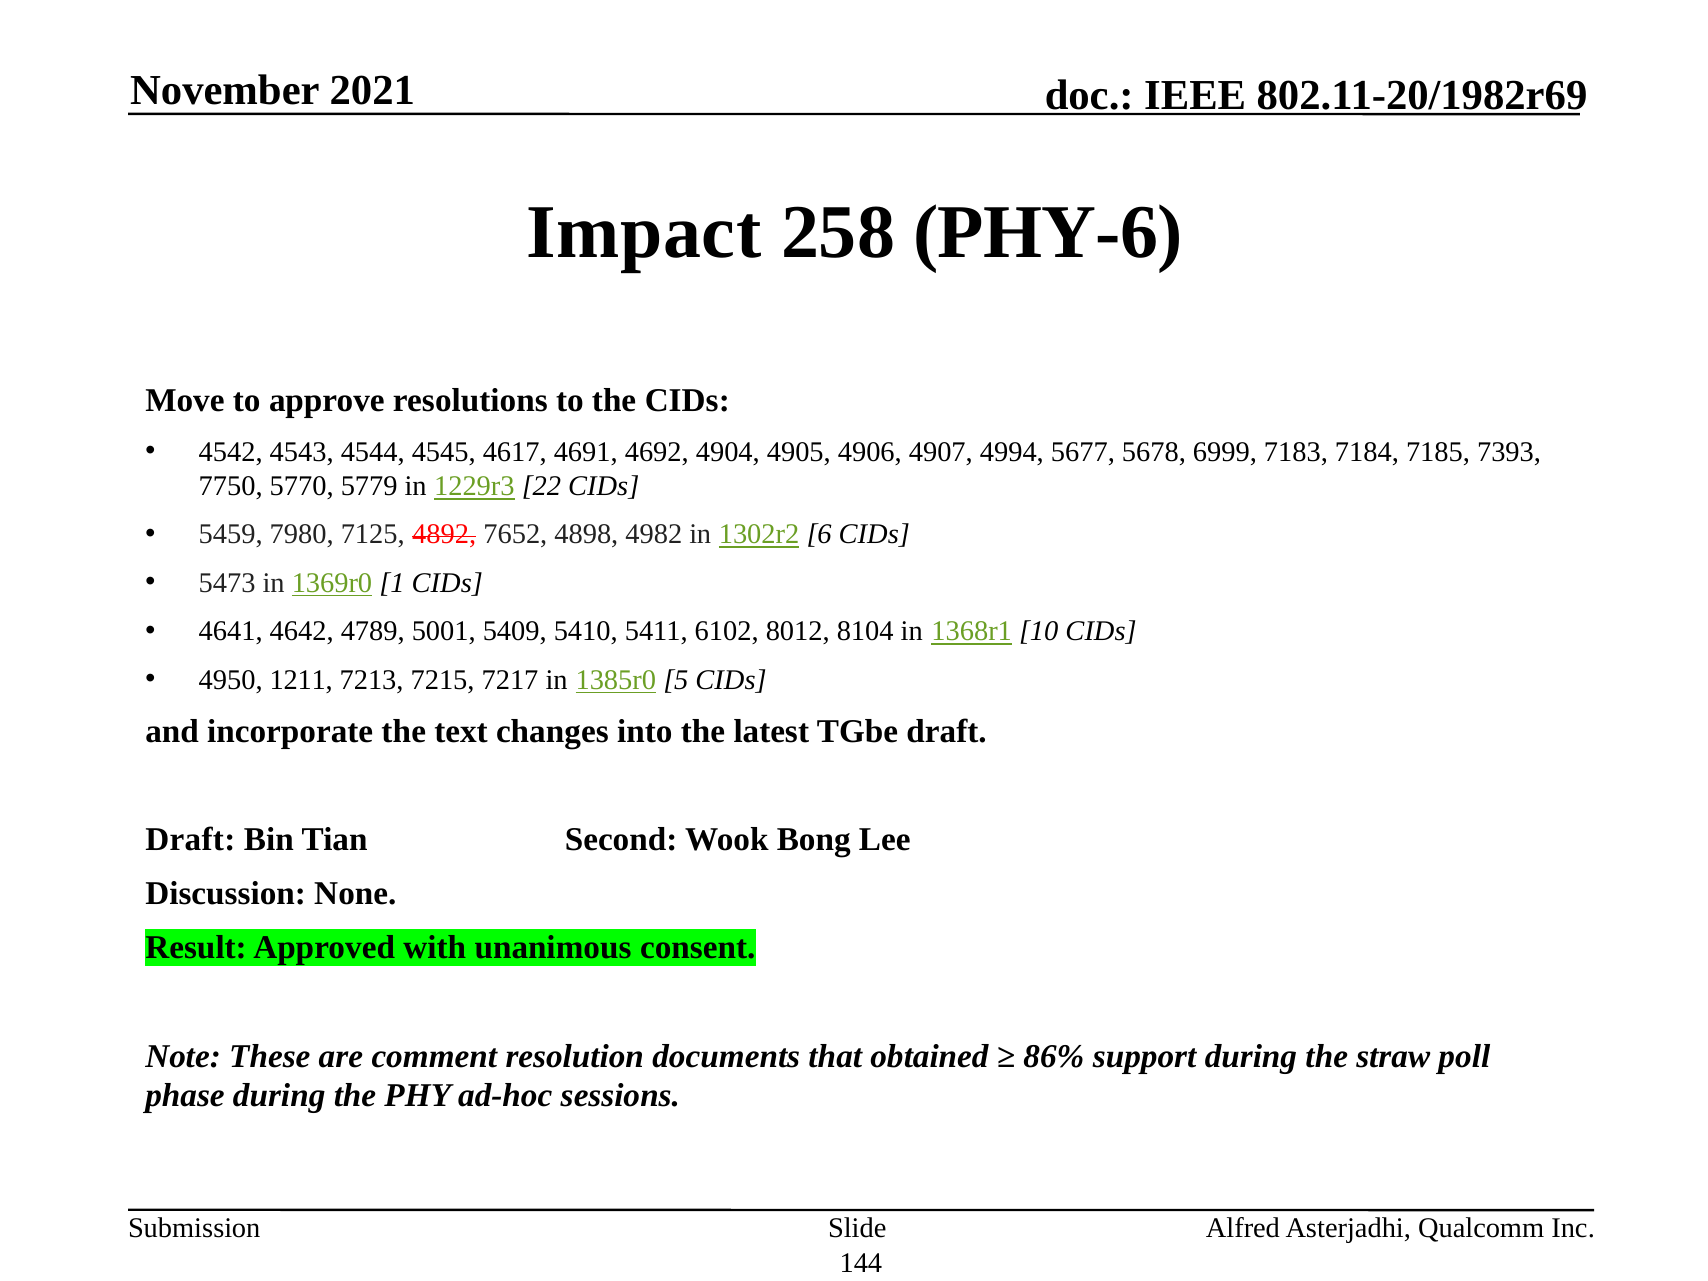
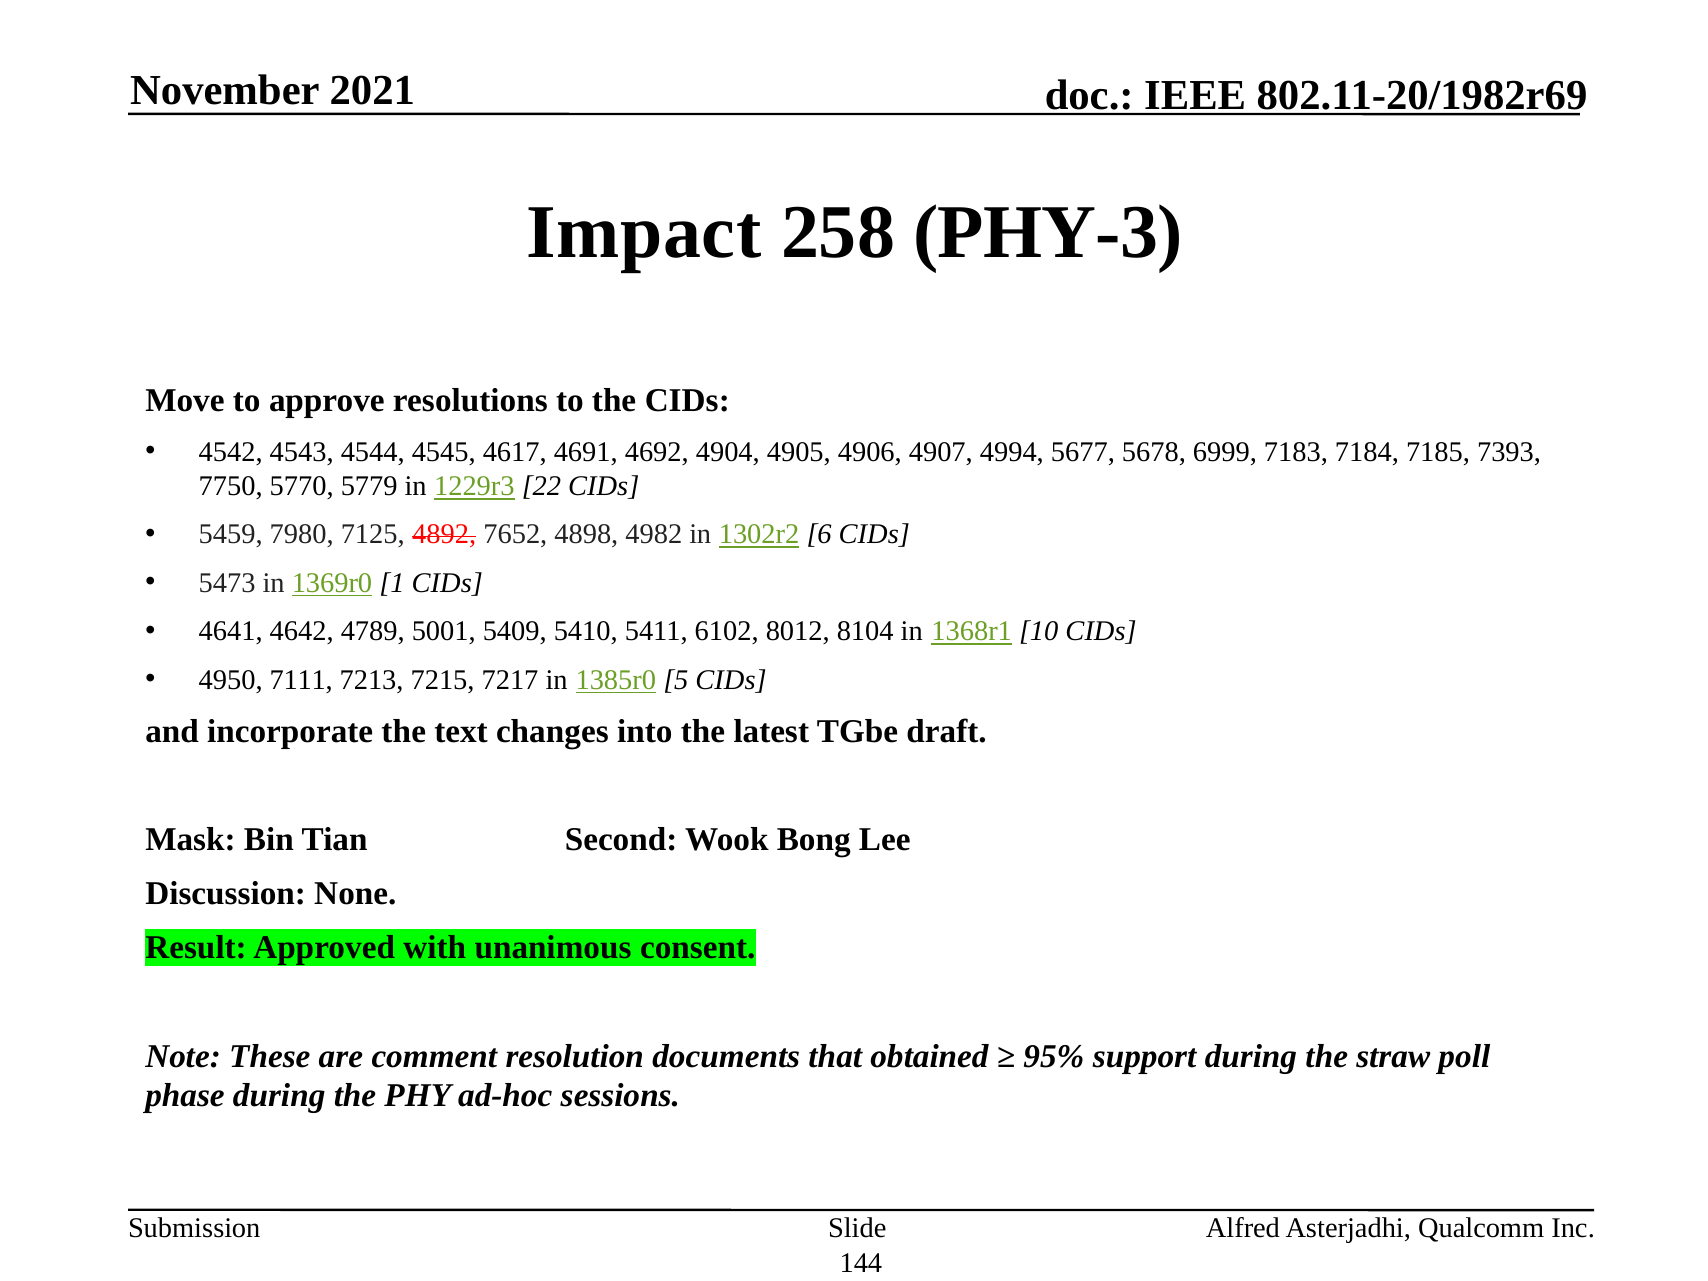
PHY-6: PHY-6 -> PHY-3
1211: 1211 -> 7111
Draft at (190, 840): Draft -> Mask
86%: 86% -> 95%
